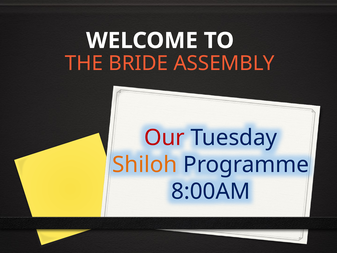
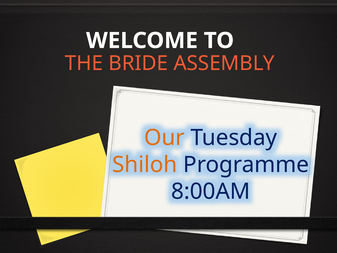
Our colour: red -> orange
